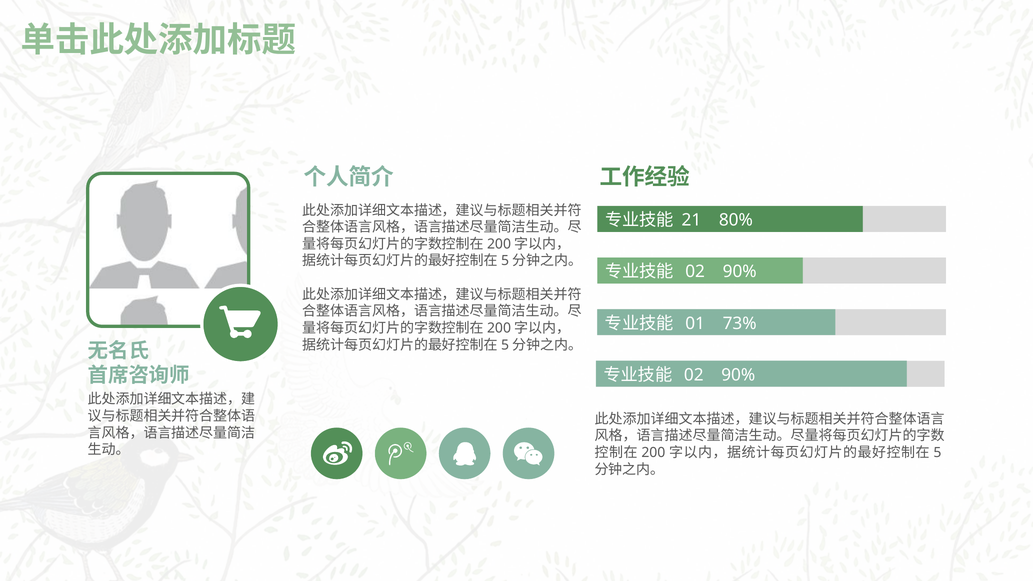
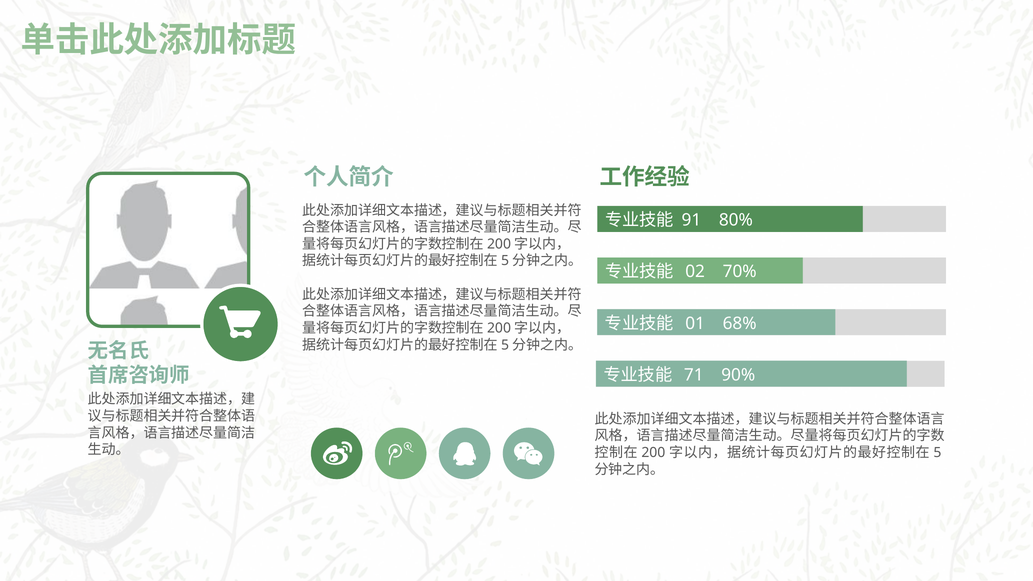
21: 21 -> 91
90% at (740, 272): 90% -> 70%
73%: 73% -> 68%
02 at (694, 375): 02 -> 71
